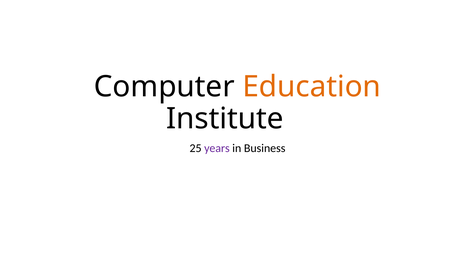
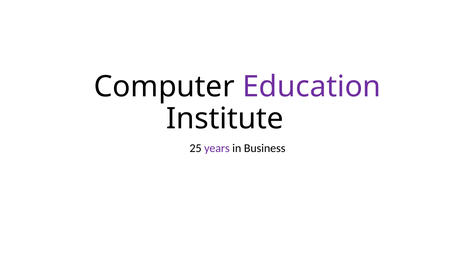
Education colour: orange -> purple
